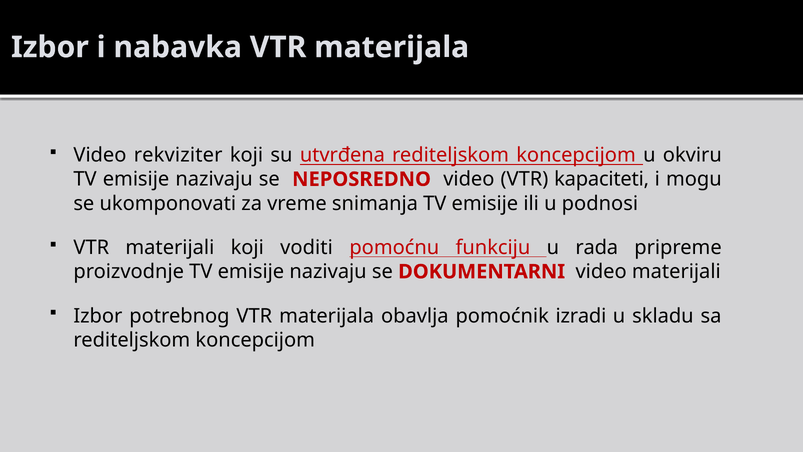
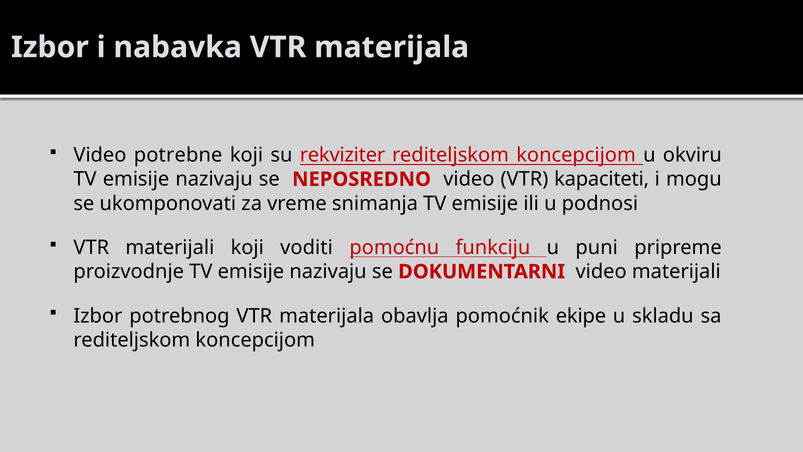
rekviziter: rekviziter -> potrebne
utvrđena: utvrđena -> rekviziter
rada: rada -> puni
izradi: izradi -> ekipe
